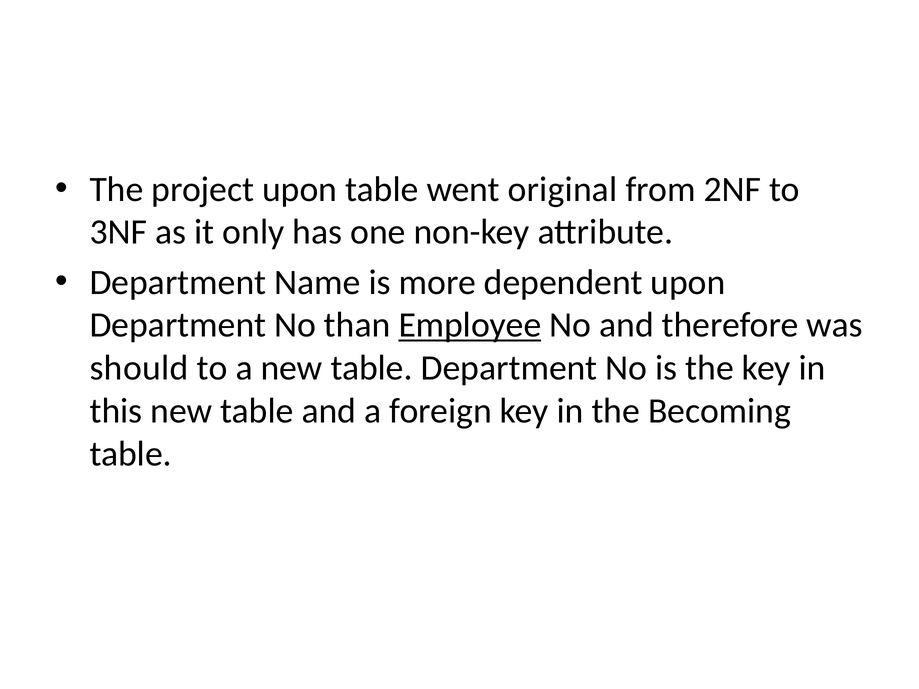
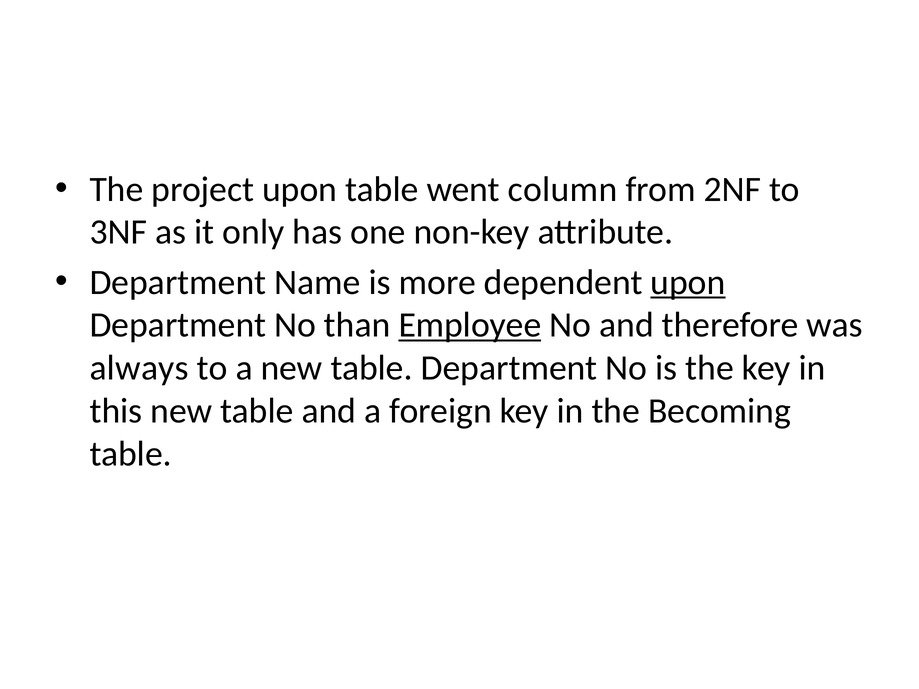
original: original -> column
upon at (688, 282) underline: none -> present
should: should -> always
